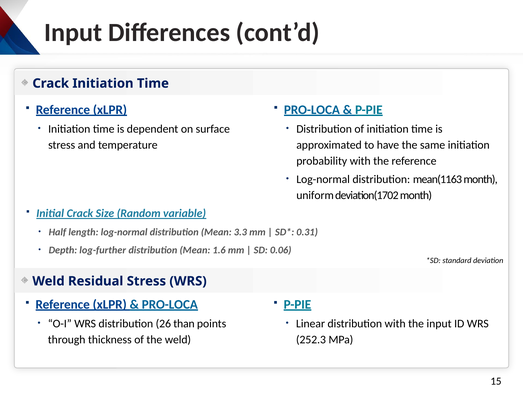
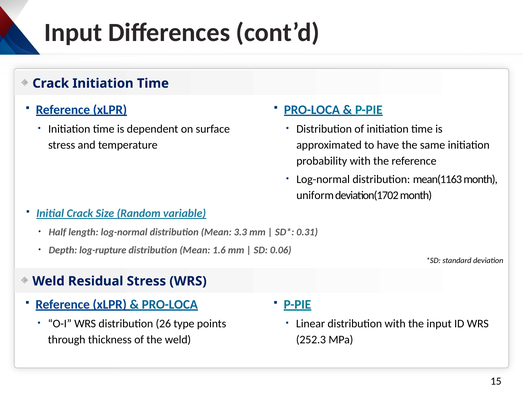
log-further: log-further -> log-rupture
than: than -> type
